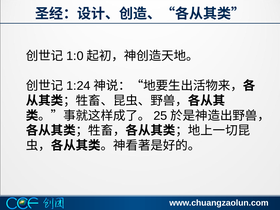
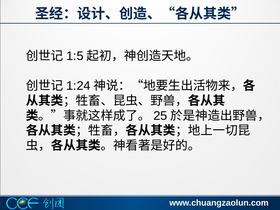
1:0: 1:0 -> 1:5
